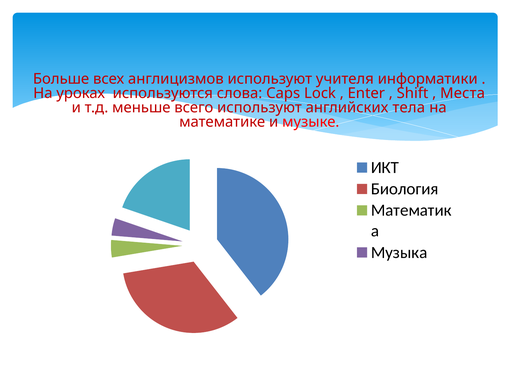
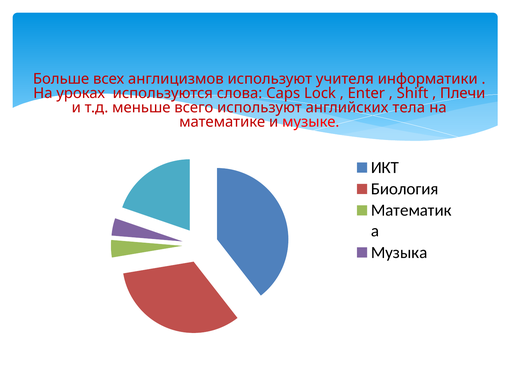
Места: Места -> Плечи
